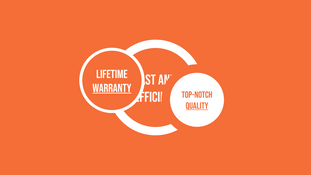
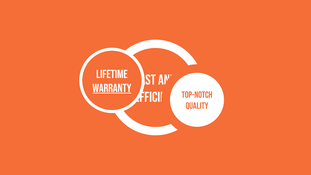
Quality underline: present -> none
